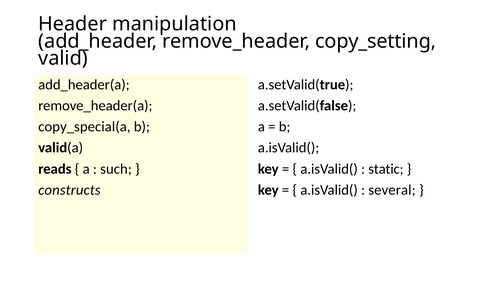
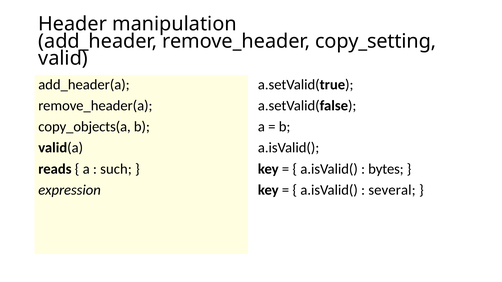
copy_special(a: copy_special(a -> copy_objects(a
static: static -> bytes
constructs: constructs -> expression
